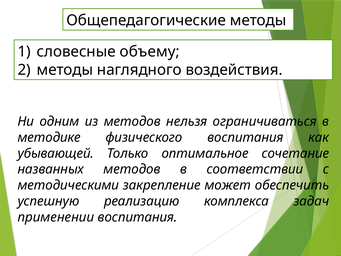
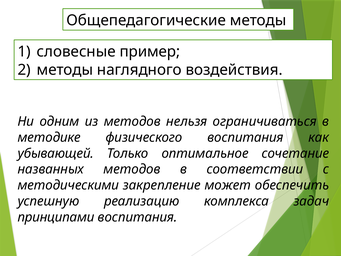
объему: объему -> пример
применении: применении -> принципами
